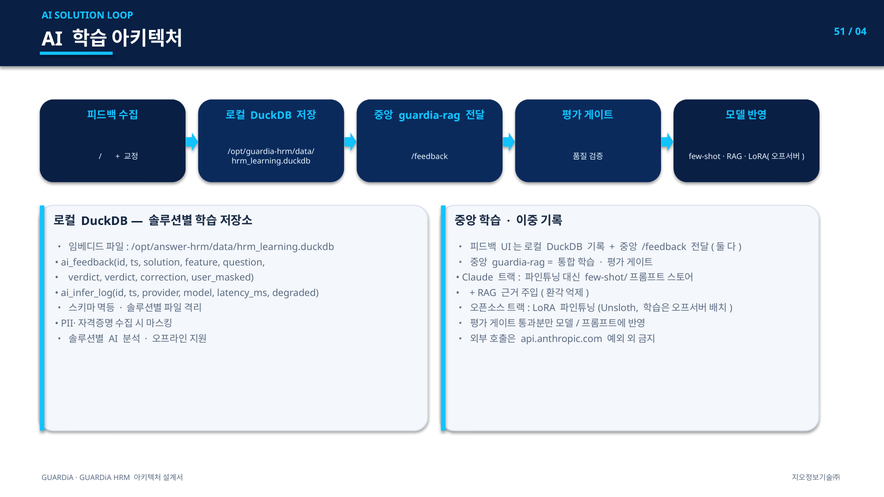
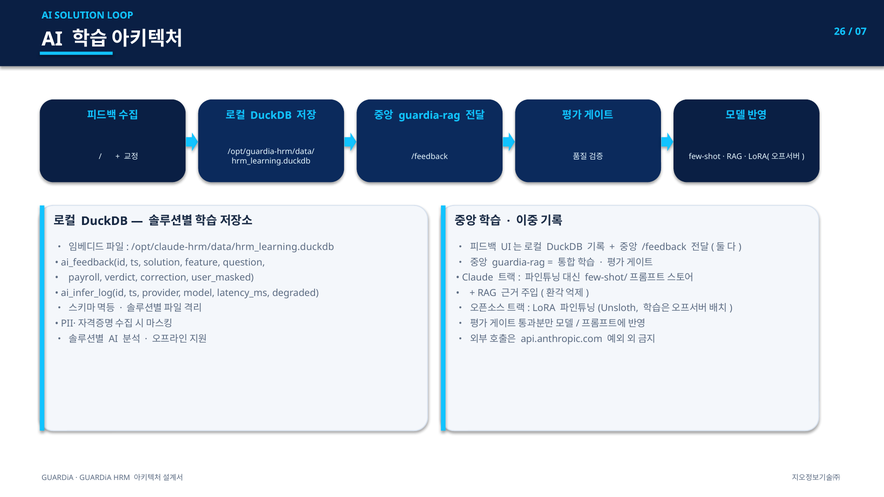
51: 51 -> 26
04: 04 -> 07
/opt/answer-hrm/data/hrm_learning.duckdb: /opt/answer-hrm/data/hrm_learning.duckdb -> /opt/claude-hrm/data/hrm_learning.duckdb
verdict at (85, 278): verdict -> payroll
